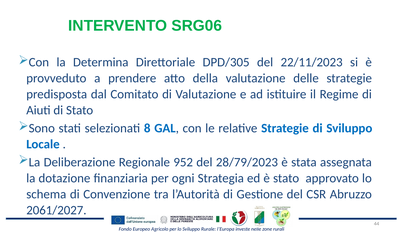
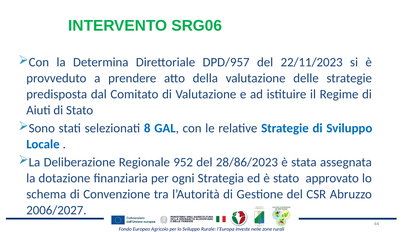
DPD/305: DPD/305 -> DPD/957
28/79/2023: 28/79/2023 -> 28/86/2023
2061/2027: 2061/2027 -> 2006/2027
